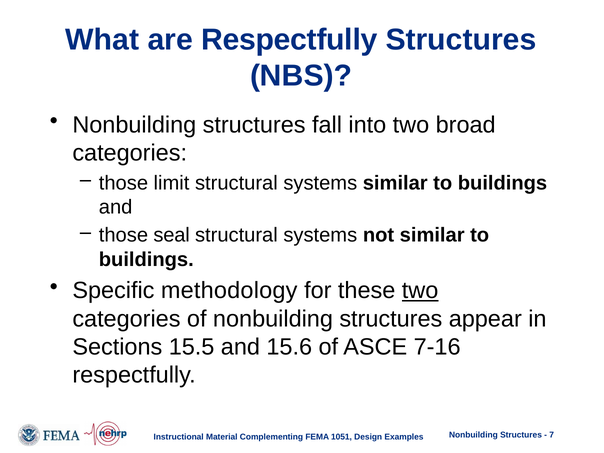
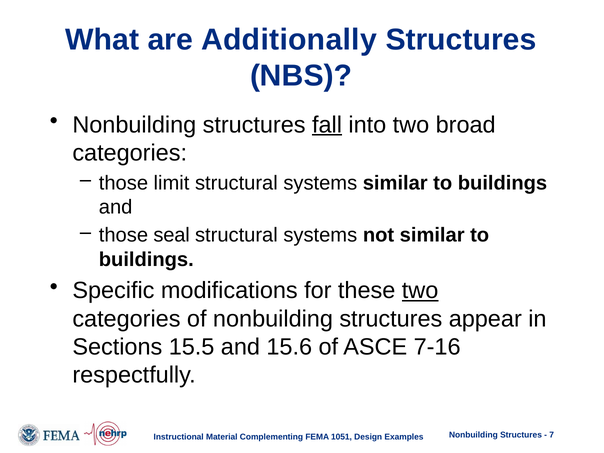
are Respectfully: Respectfully -> Additionally
fall underline: none -> present
methodology: methodology -> modifications
